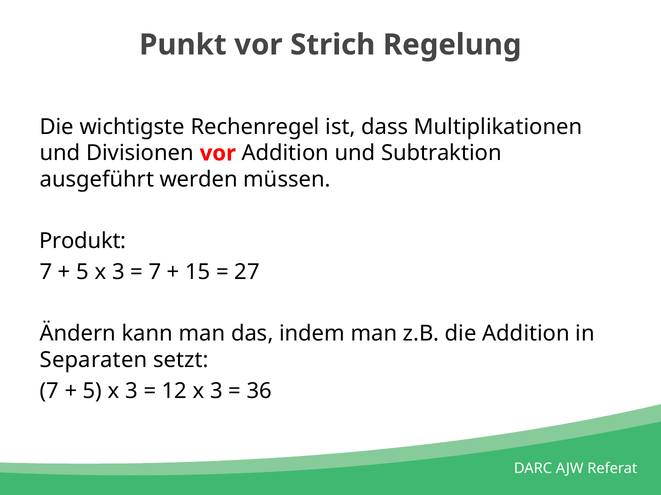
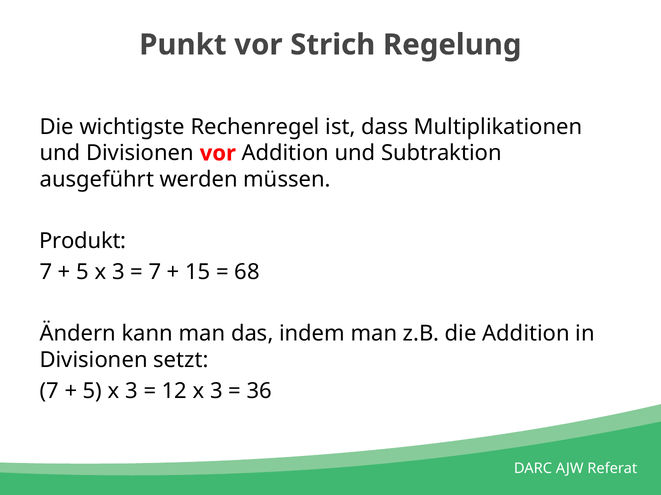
27: 27 -> 68
Separaten at (94, 360): Separaten -> Divisionen
